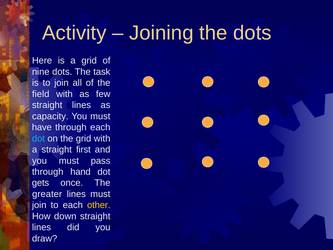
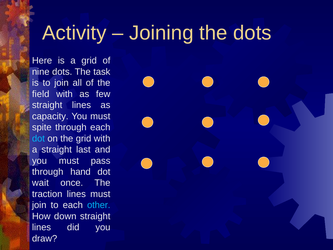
have: have -> spite
first: first -> last
gets: gets -> wait
greater: greater -> traction
other colour: yellow -> light blue
